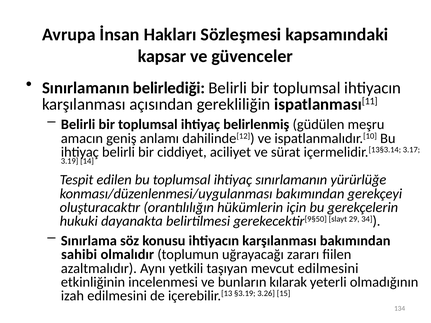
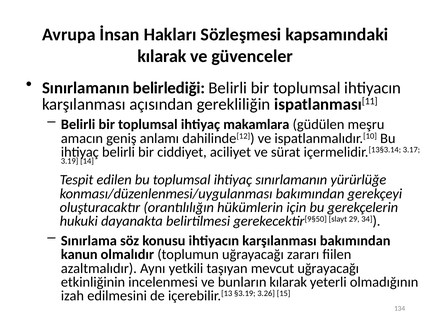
kapsar at (162, 56): kapsar -> kılarak
belirlenmiş: belirlenmiş -> makamlara
sahibi: sahibi -> kanun
mevcut edilmesini: edilmesini -> uğrayacağı
